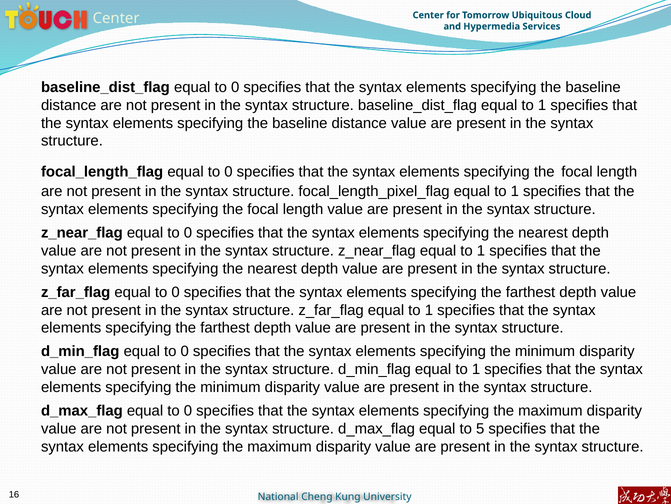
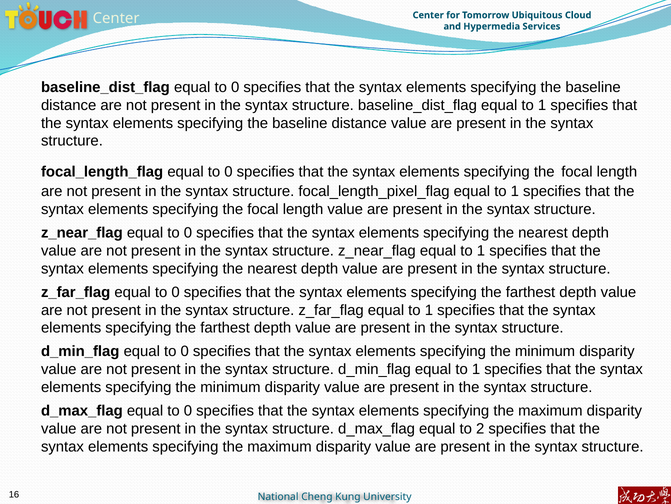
5: 5 -> 2
